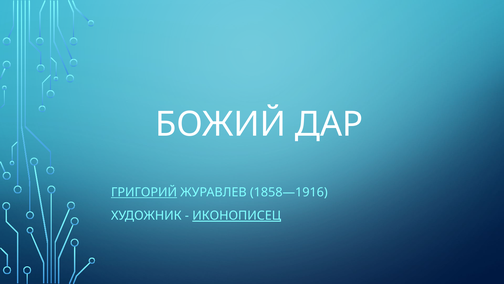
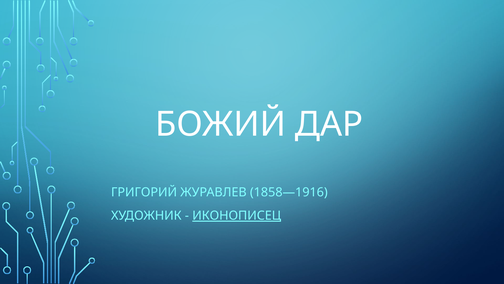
ГРИГОРИЙ underline: present -> none
